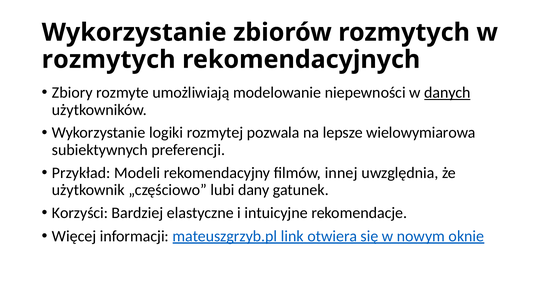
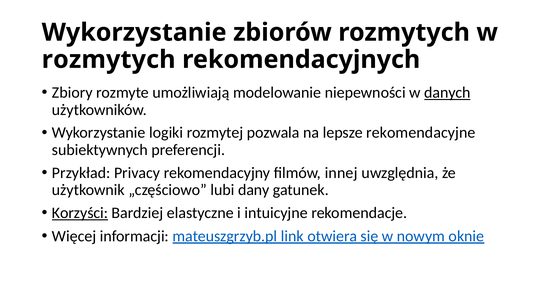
wielowymiarowa: wielowymiarowa -> rekomendacyjne
Modeli: Modeli -> Privacy
Korzyści underline: none -> present
